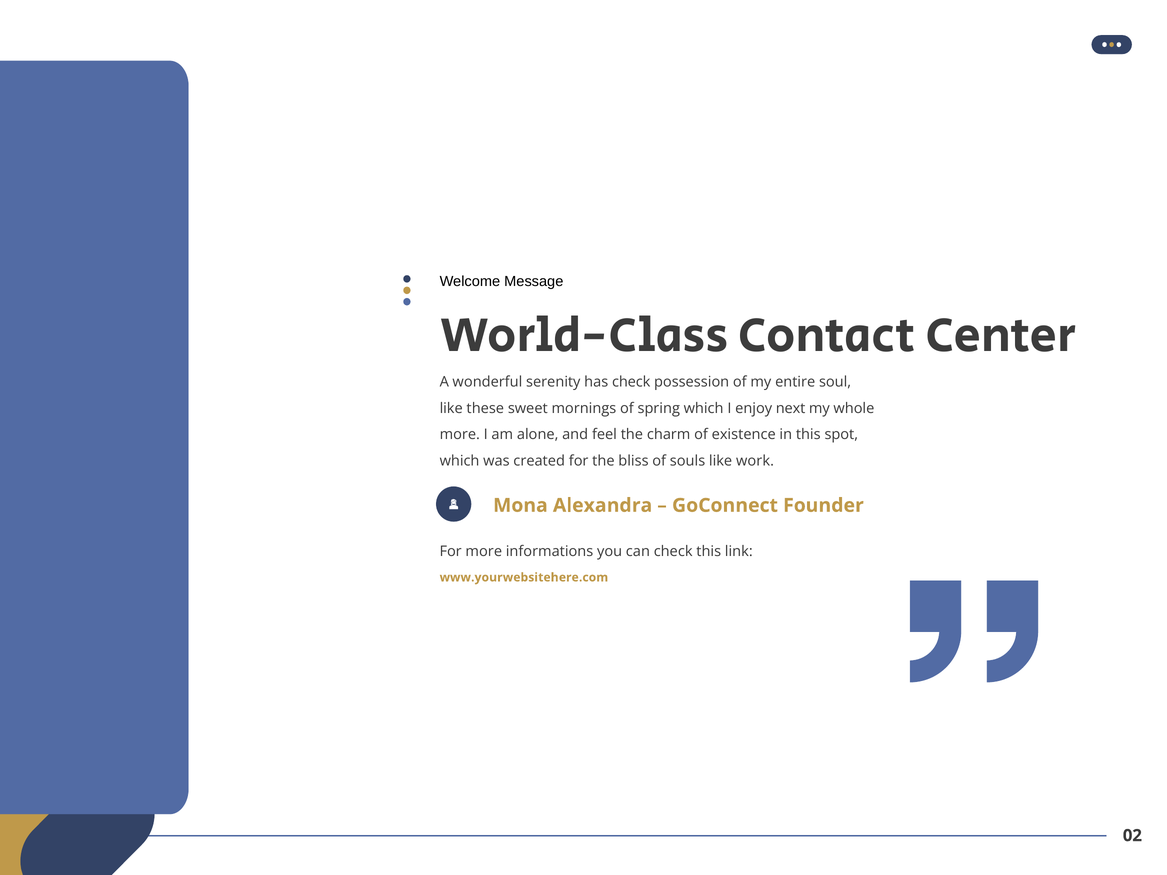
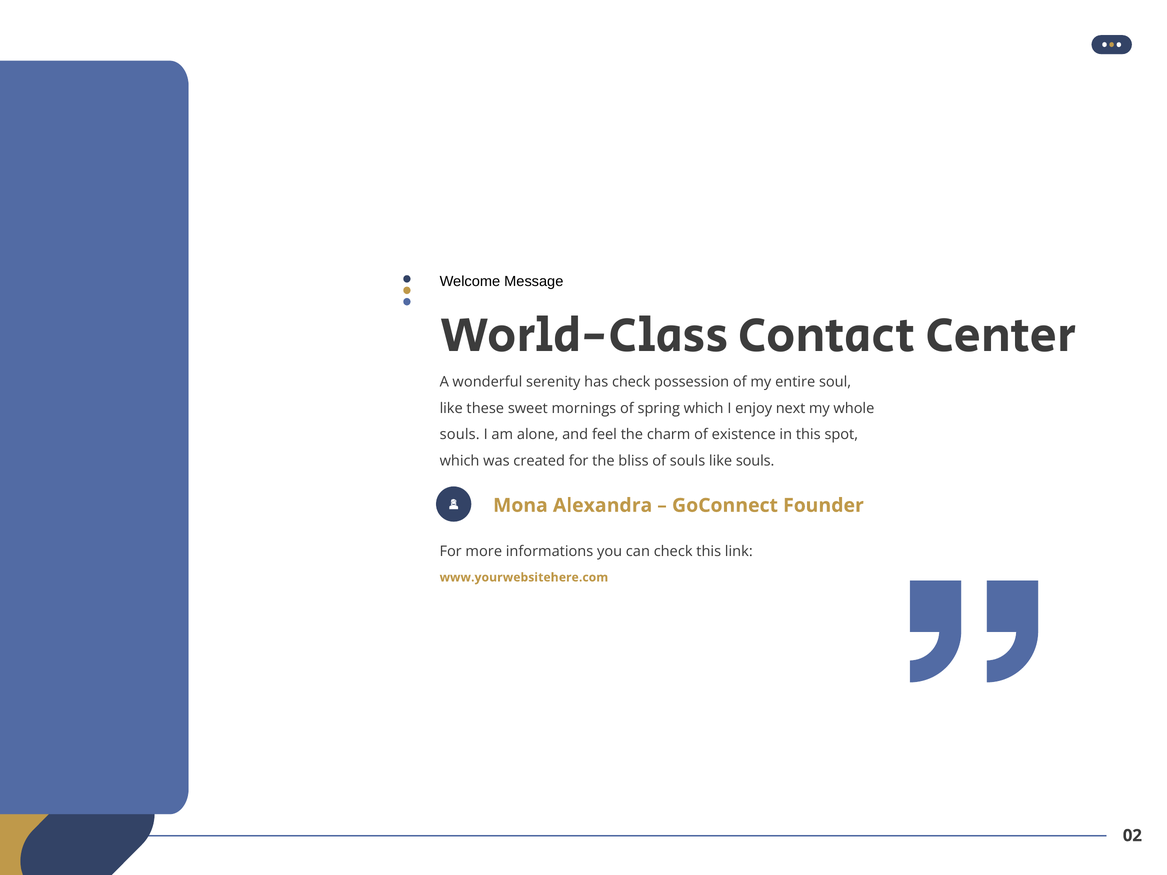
more at (460, 435): more -> souls
like work: work -> souls
